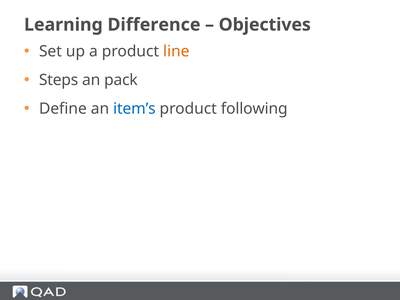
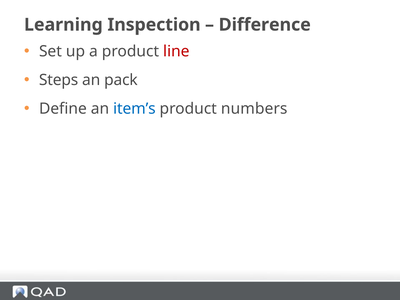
Difference: Difference -> Inspection
Objectives: Objectives -> Difference
line colour: orange -> red
following: following -> numbers
